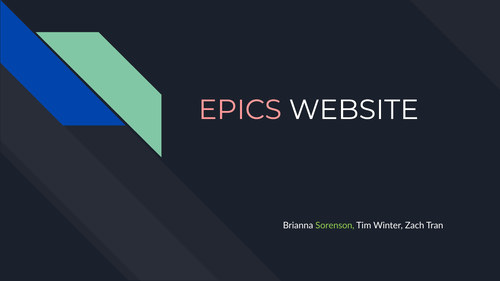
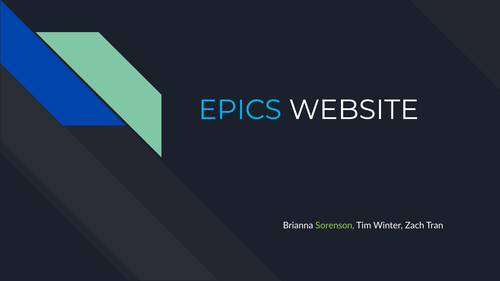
EPICS colour: pink -> light blue
